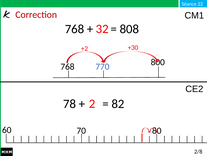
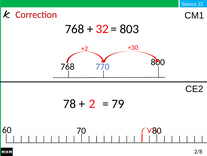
808: 808 -> 803
82: 82 -> 79
